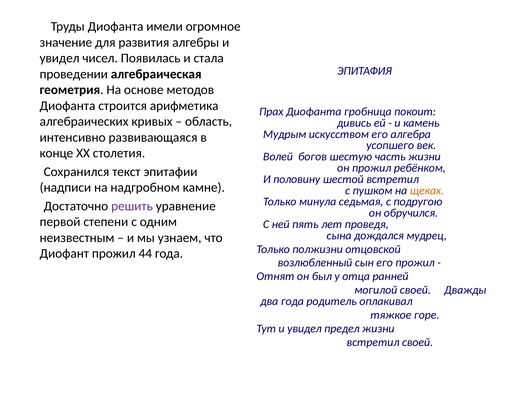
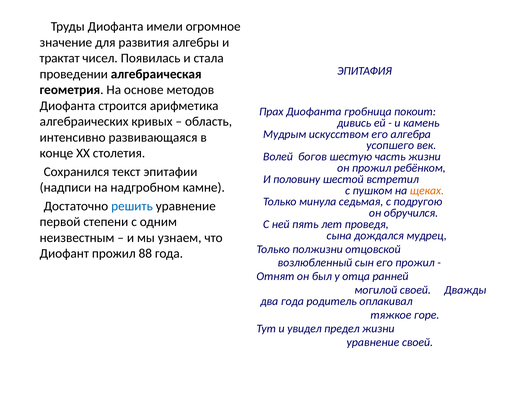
увидел at (60, 58): увидел -> трактат
решить colour: purple -> blue
44: 44 -> 88
встретил at (373, 343): встретил -> уравнение
